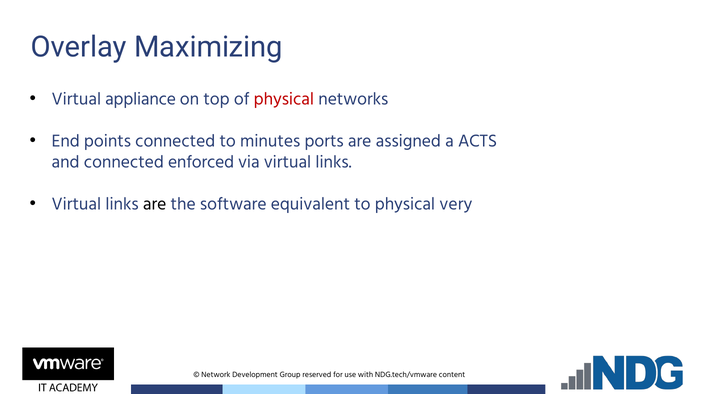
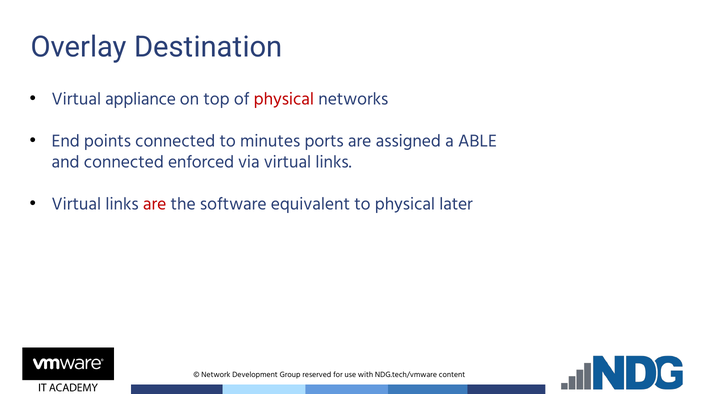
Maximizing: Maximizing -> Destination
ACTS: ACTS -> ABLE
are at (155, 204) colour: black -> red
very: very -> later
